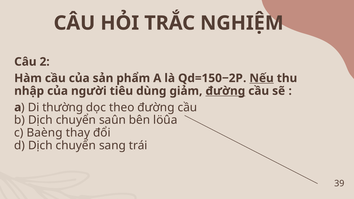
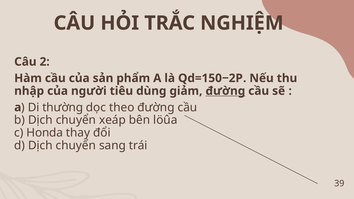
Nếu underline: present -> none
saûn: saûn -> xeáp
Baèng: Baèng -> Honda
